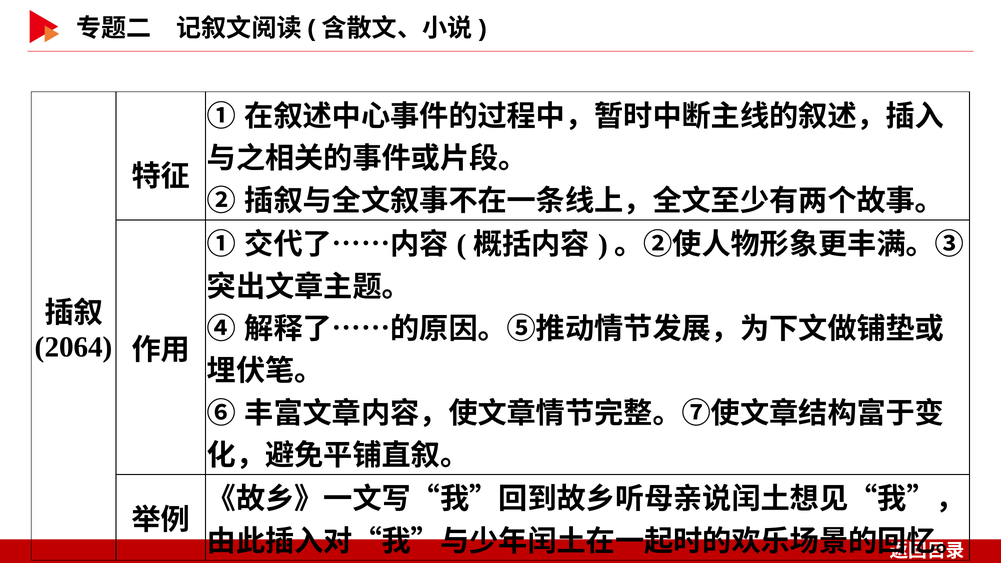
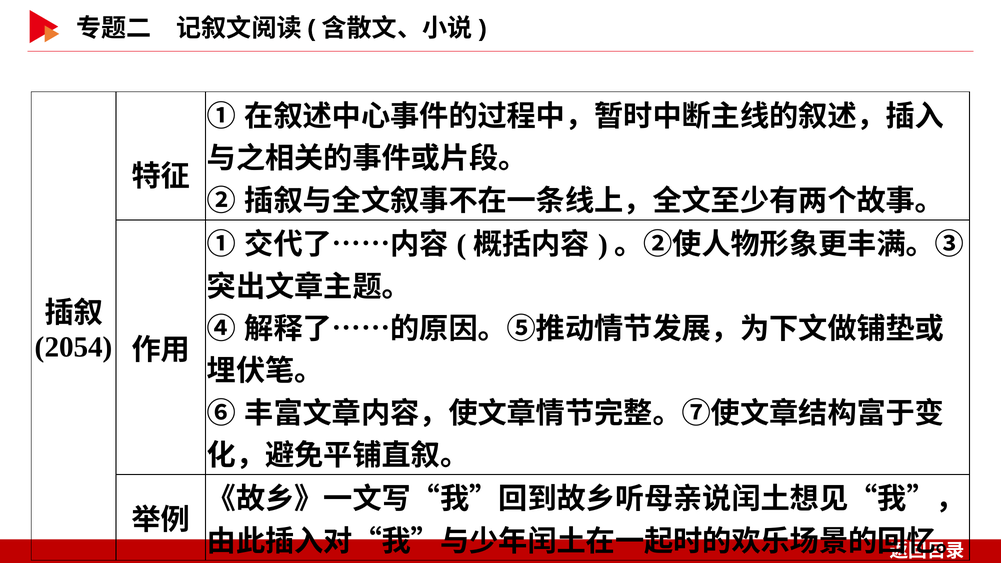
2064: 2064 -> 2054
